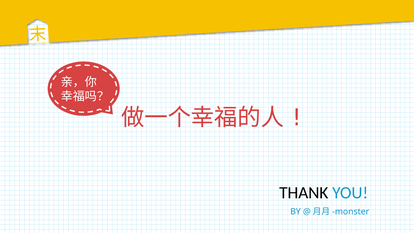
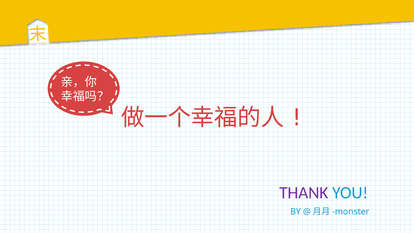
THANK colour: black -> purple
